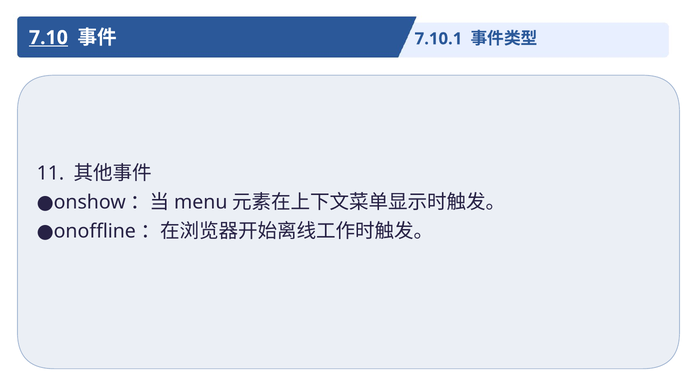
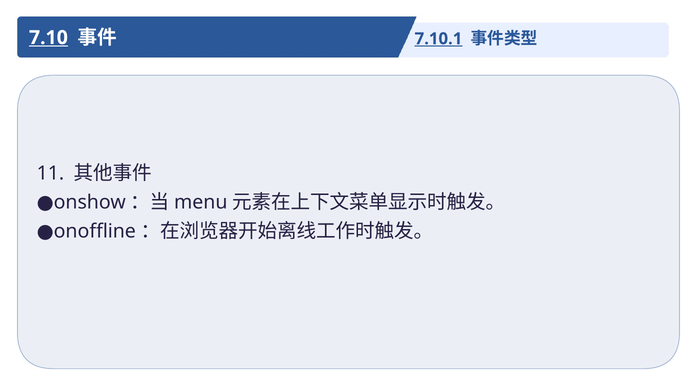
7.10.1 underline: none -> present
